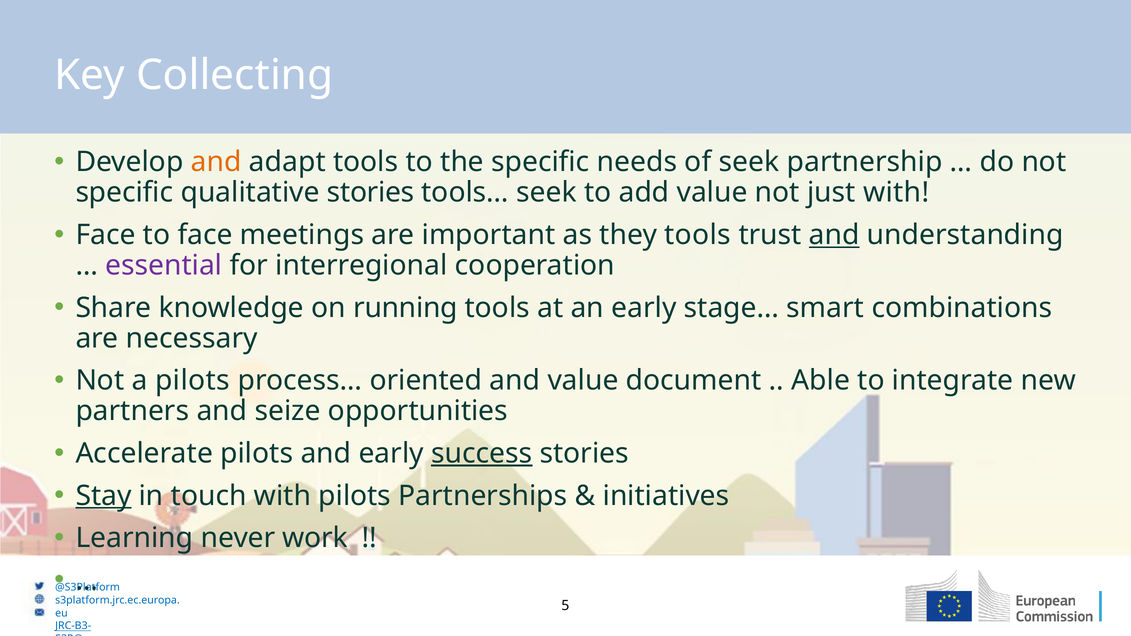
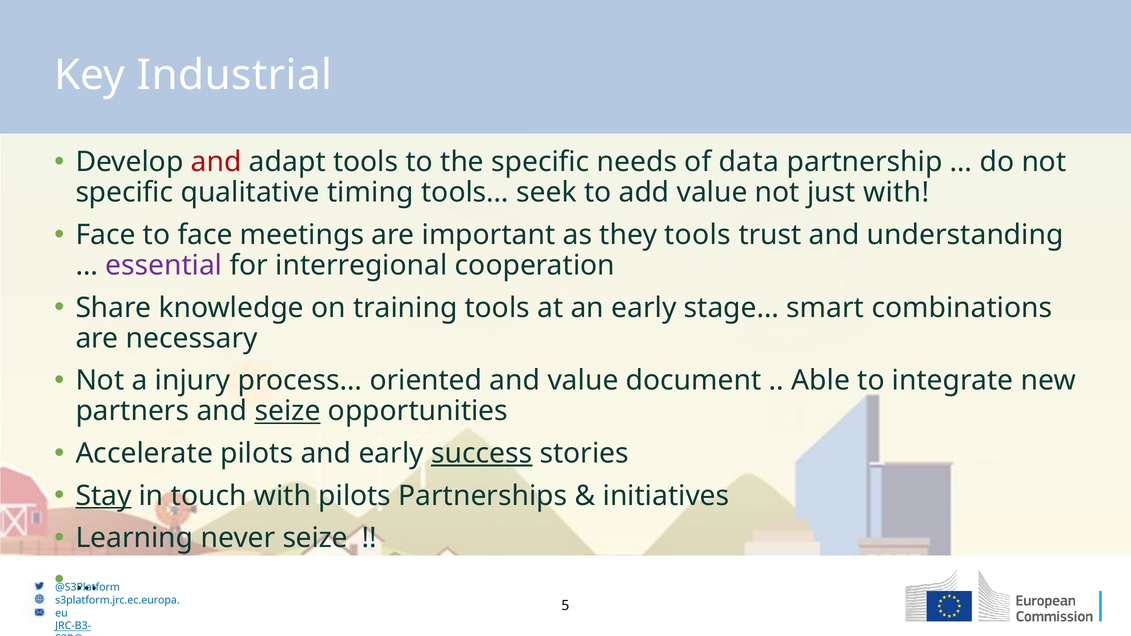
Collecting: Collecting -> Industrial
and at (216, 162) colour: orange -> red
of seek: seek -> data
qualitative stories: stories -> timing
and at (834, 235) underline: present -> none
running: running -> training
a pilots: pilots -> injury
seize at (288, 411) underline: none -> present
never work: work -> seize
